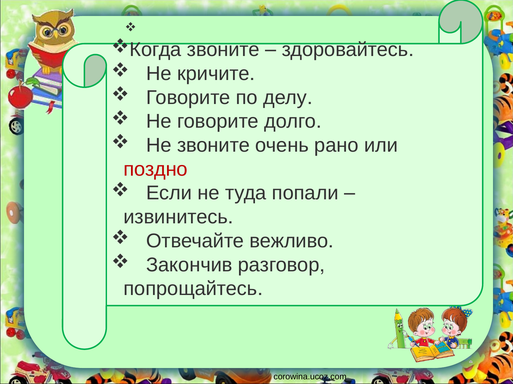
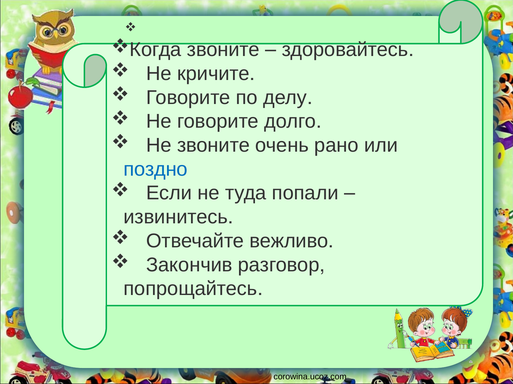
поздно colour: red -> blue
